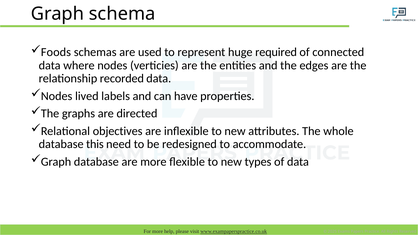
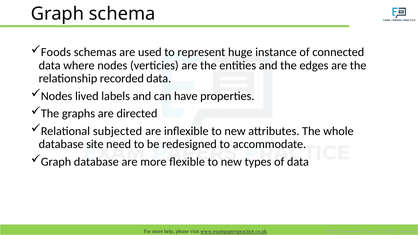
required: required -> instance
objectives: objectives -> subjected
this: this -> site
